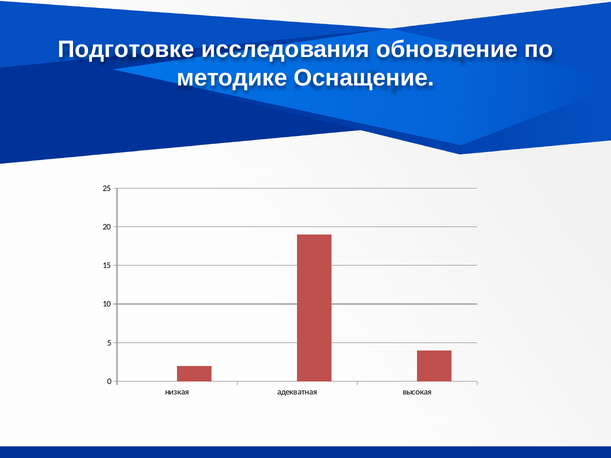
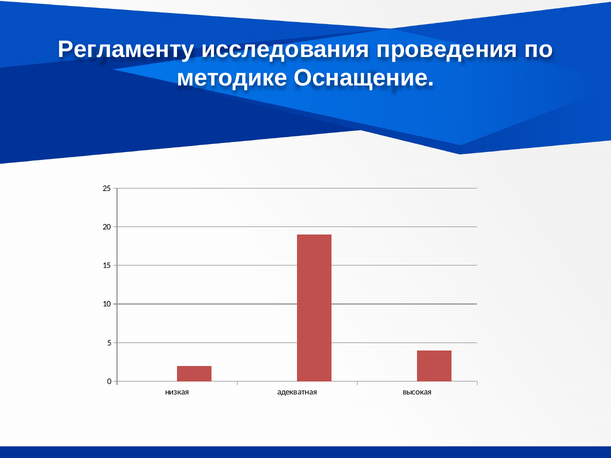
Подготовке: Подготовке -> Регламенту
обновление: обновление -> проведения
